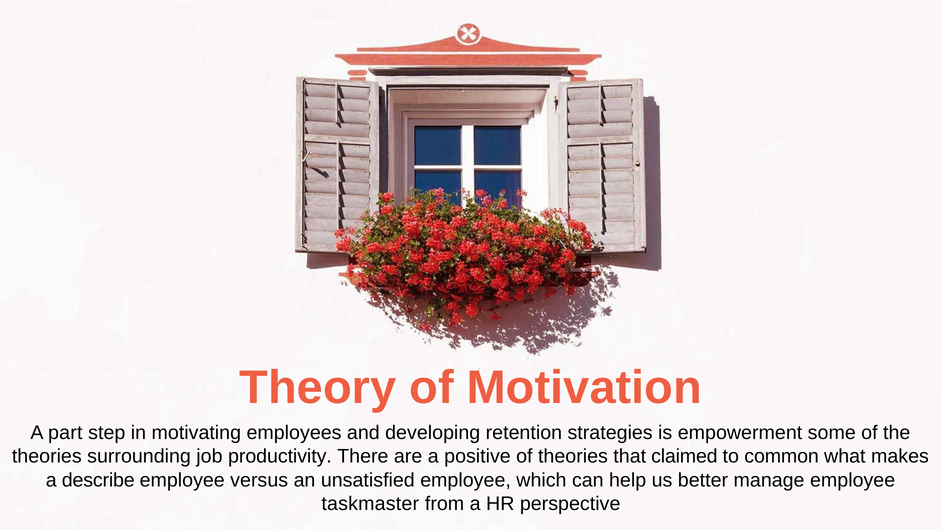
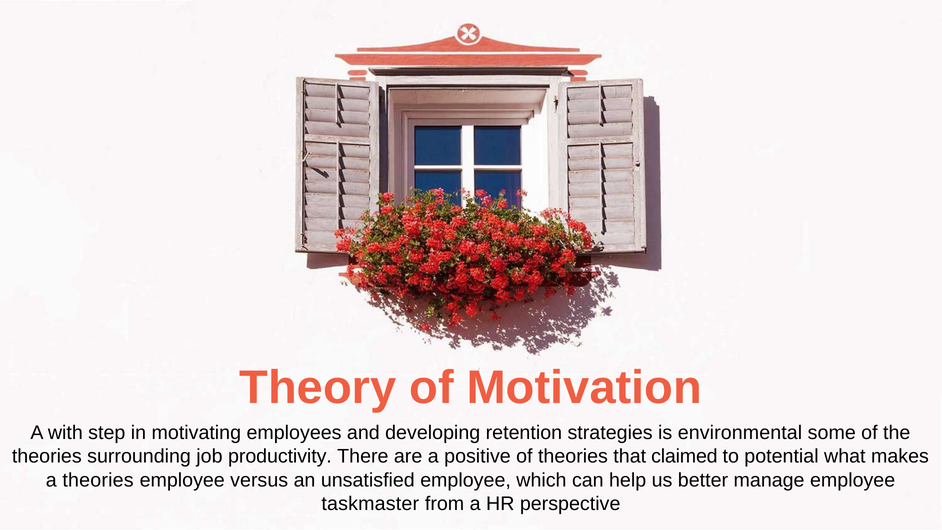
part: part -> with
empowerment: empowerment -> environmental
common: common -> potential
a describe: describe -> theories
